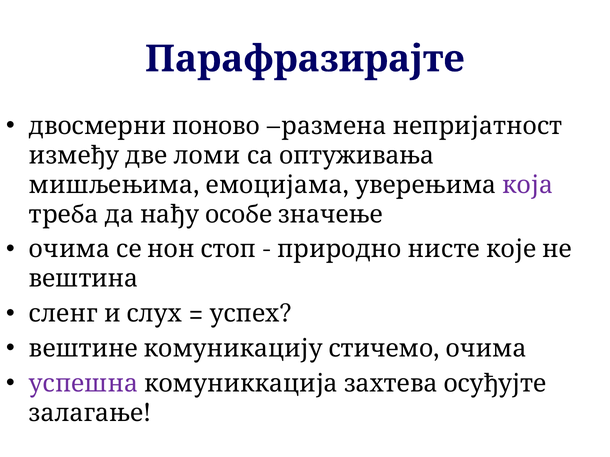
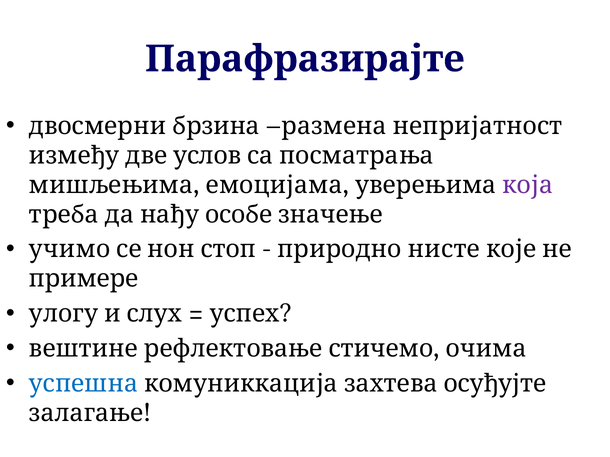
поново: поново -> брзина
ломи: ломи -> услов
оптуживања: оптуживања -> посматрања
очима at (70, 250): очима -> учимо
вештина: вештина -> примере
сленг: сленг -> улогу
комуникацију: комуникацију -> рефлектовање
успешна colour: purple -> blue
